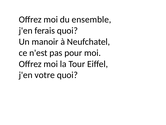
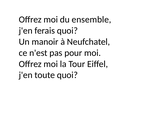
votre: votre -> toute
